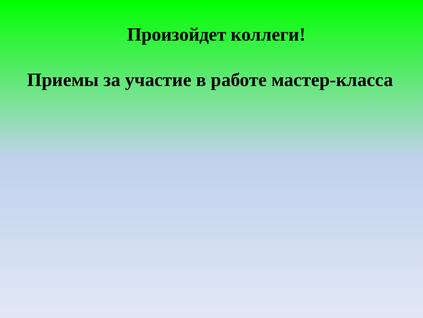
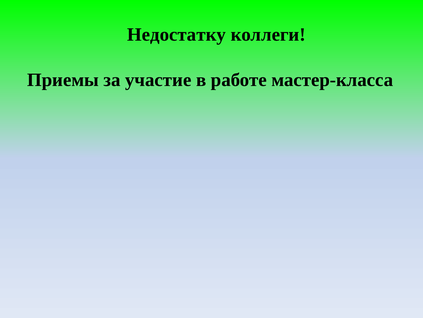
Произойдет: Произойдет -> Недостатку
